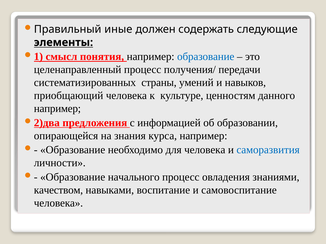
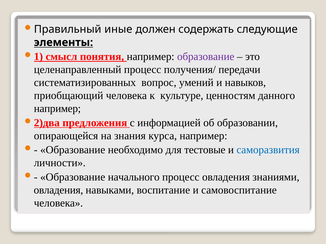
образование at (206, 57) colour: blue -> purple
страны: страны -> вопрос
для человека: человека -> тестовые
качеством at (58, 190): качеством -> овладения
